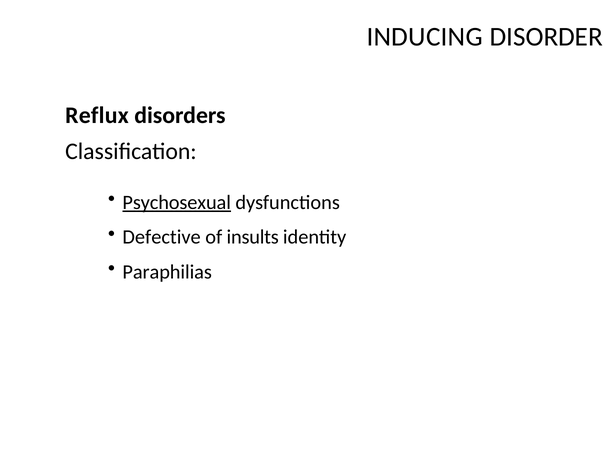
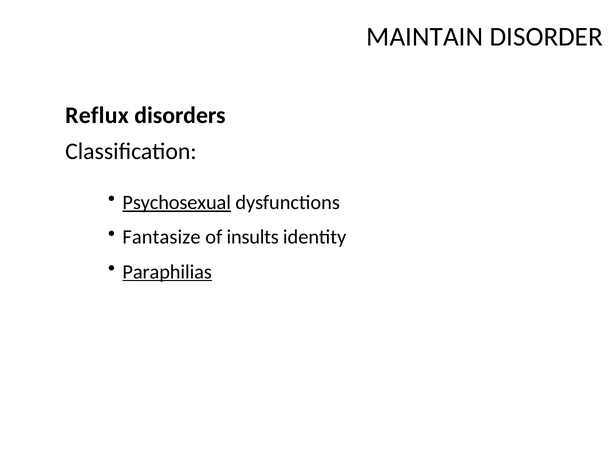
INDUCING: INDUCING -> MAINTAIN
Defective: Defective -> Fantasize
Paraphilias underline: none -> present
